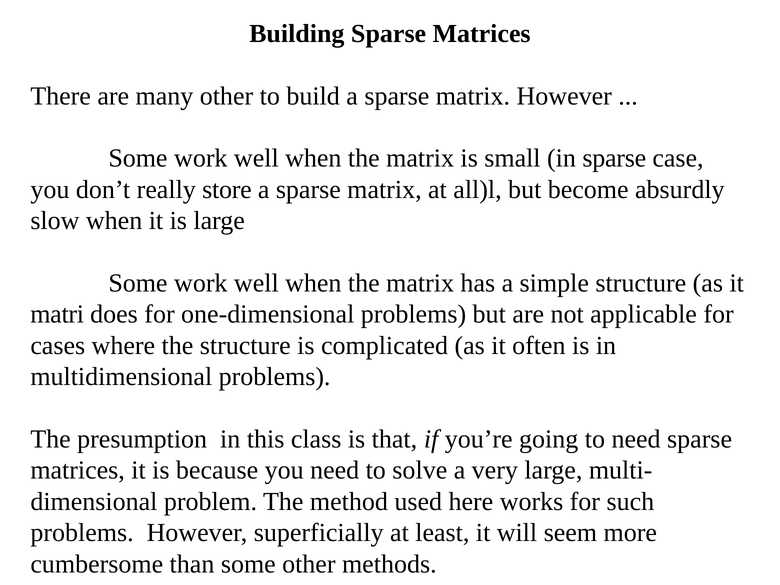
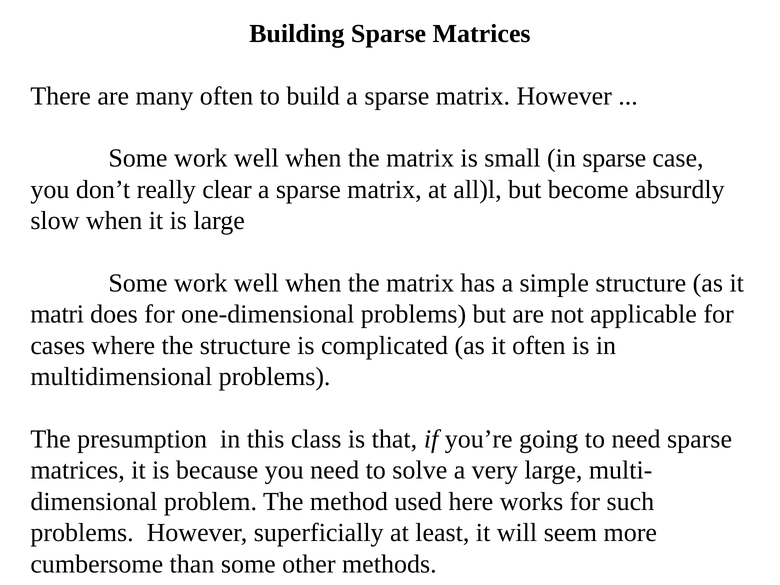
many other: other -> often
store: store -> clear
